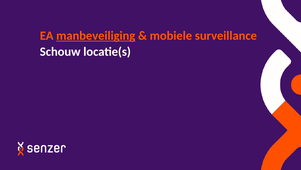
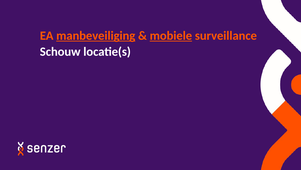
mobiele underline: none -> present
